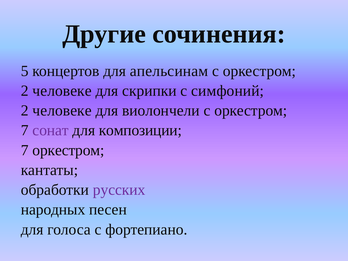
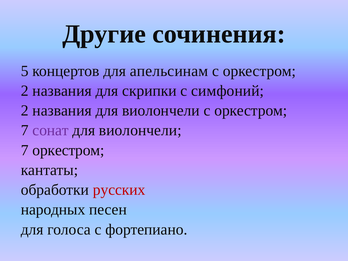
человеке at (62, 91): человеке -> названия
человеке at (62, 111): человеке -> названия
композиции at (140, 130): композиции -> виолончели
русских colour: purple -> red
